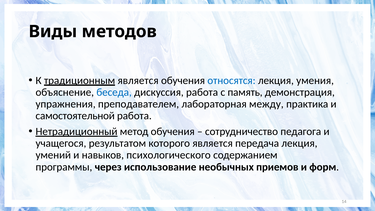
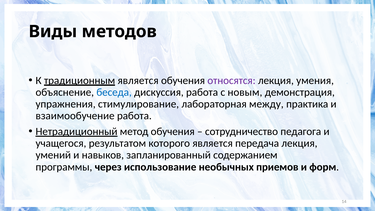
относятся colour: blue -> purple
память: память -> новым
преподавателем: преподавателем -> стимулирование
самостоятельной: самостоятельной -> взаимообучение
психологического: психологического -> запланированный
